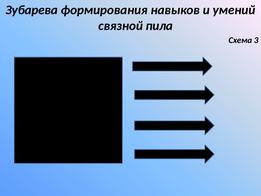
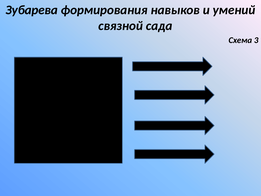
пила: пила -> сада
